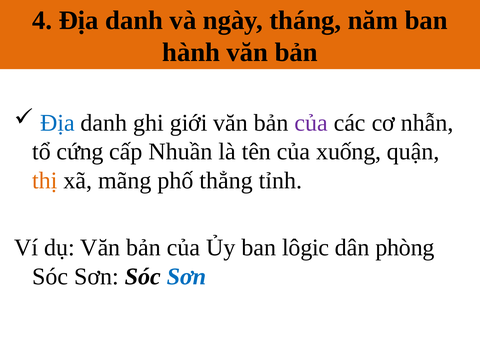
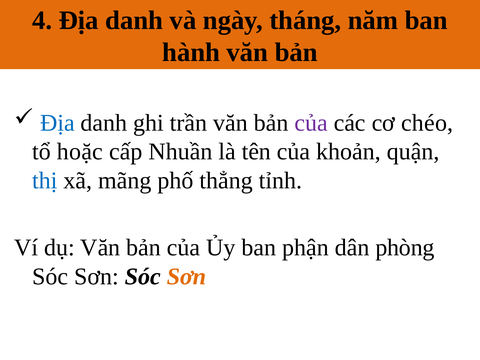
giới: giới -> trần
nhẫn: nhẫn -> chéo
cứng: cứng -> hoặc
xuống: xuống -> khoản
thị colour: orange -> blue
lôgic: lôgic -> phận
Sơn at (187, 276) colour: blue -> orange
